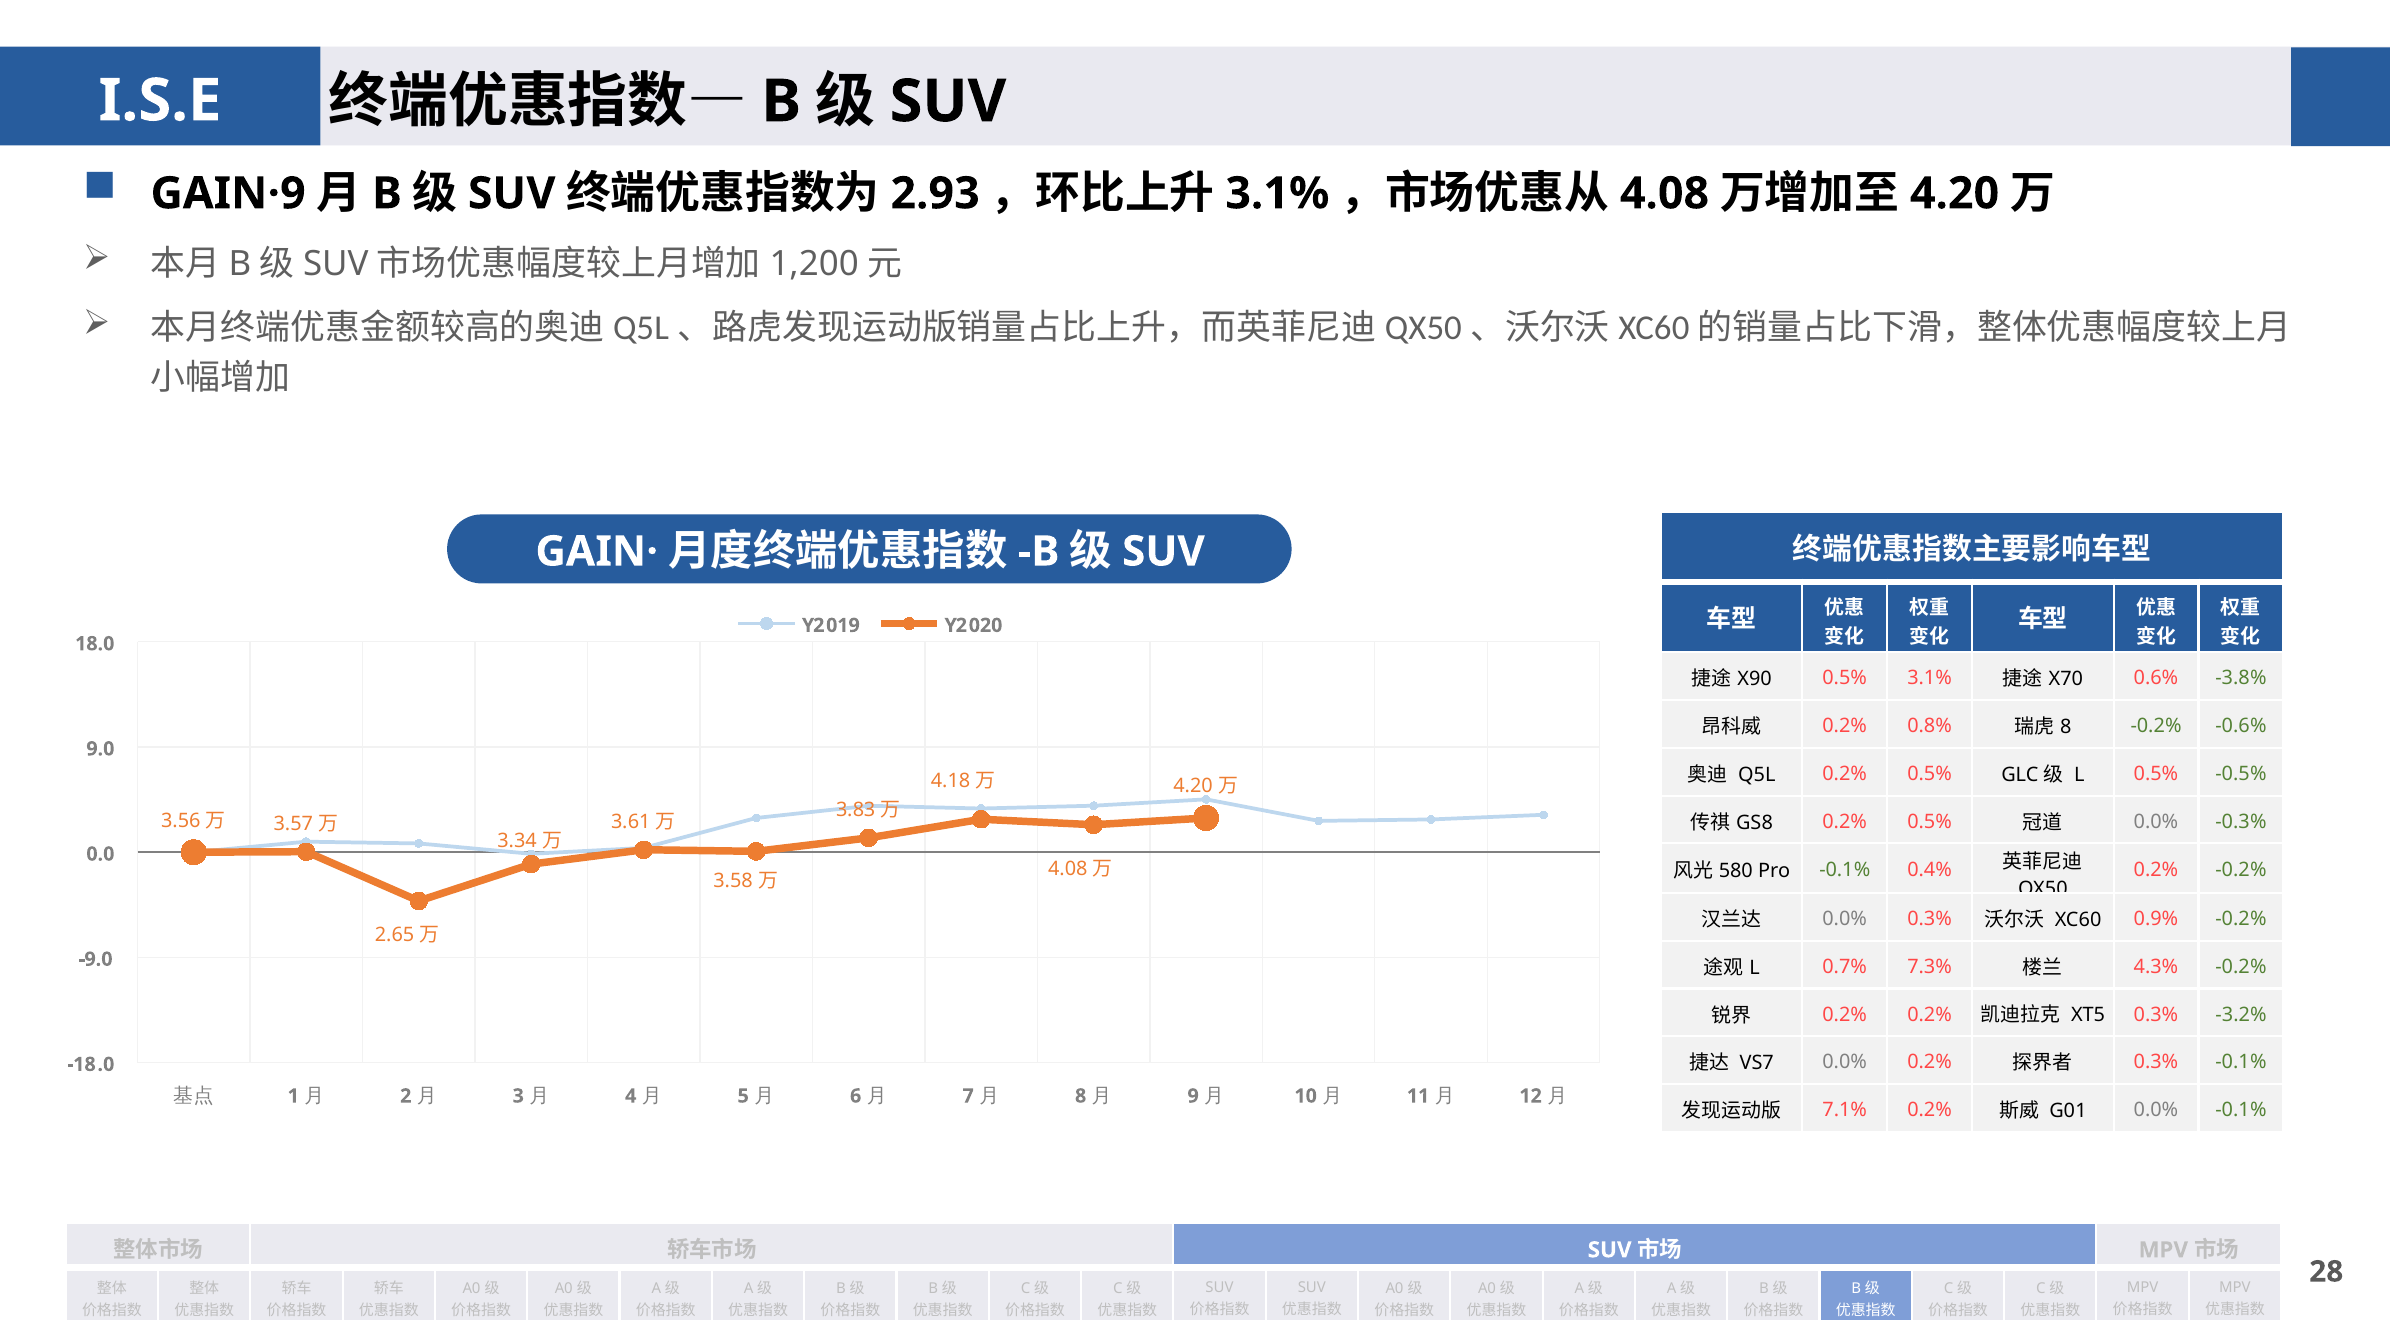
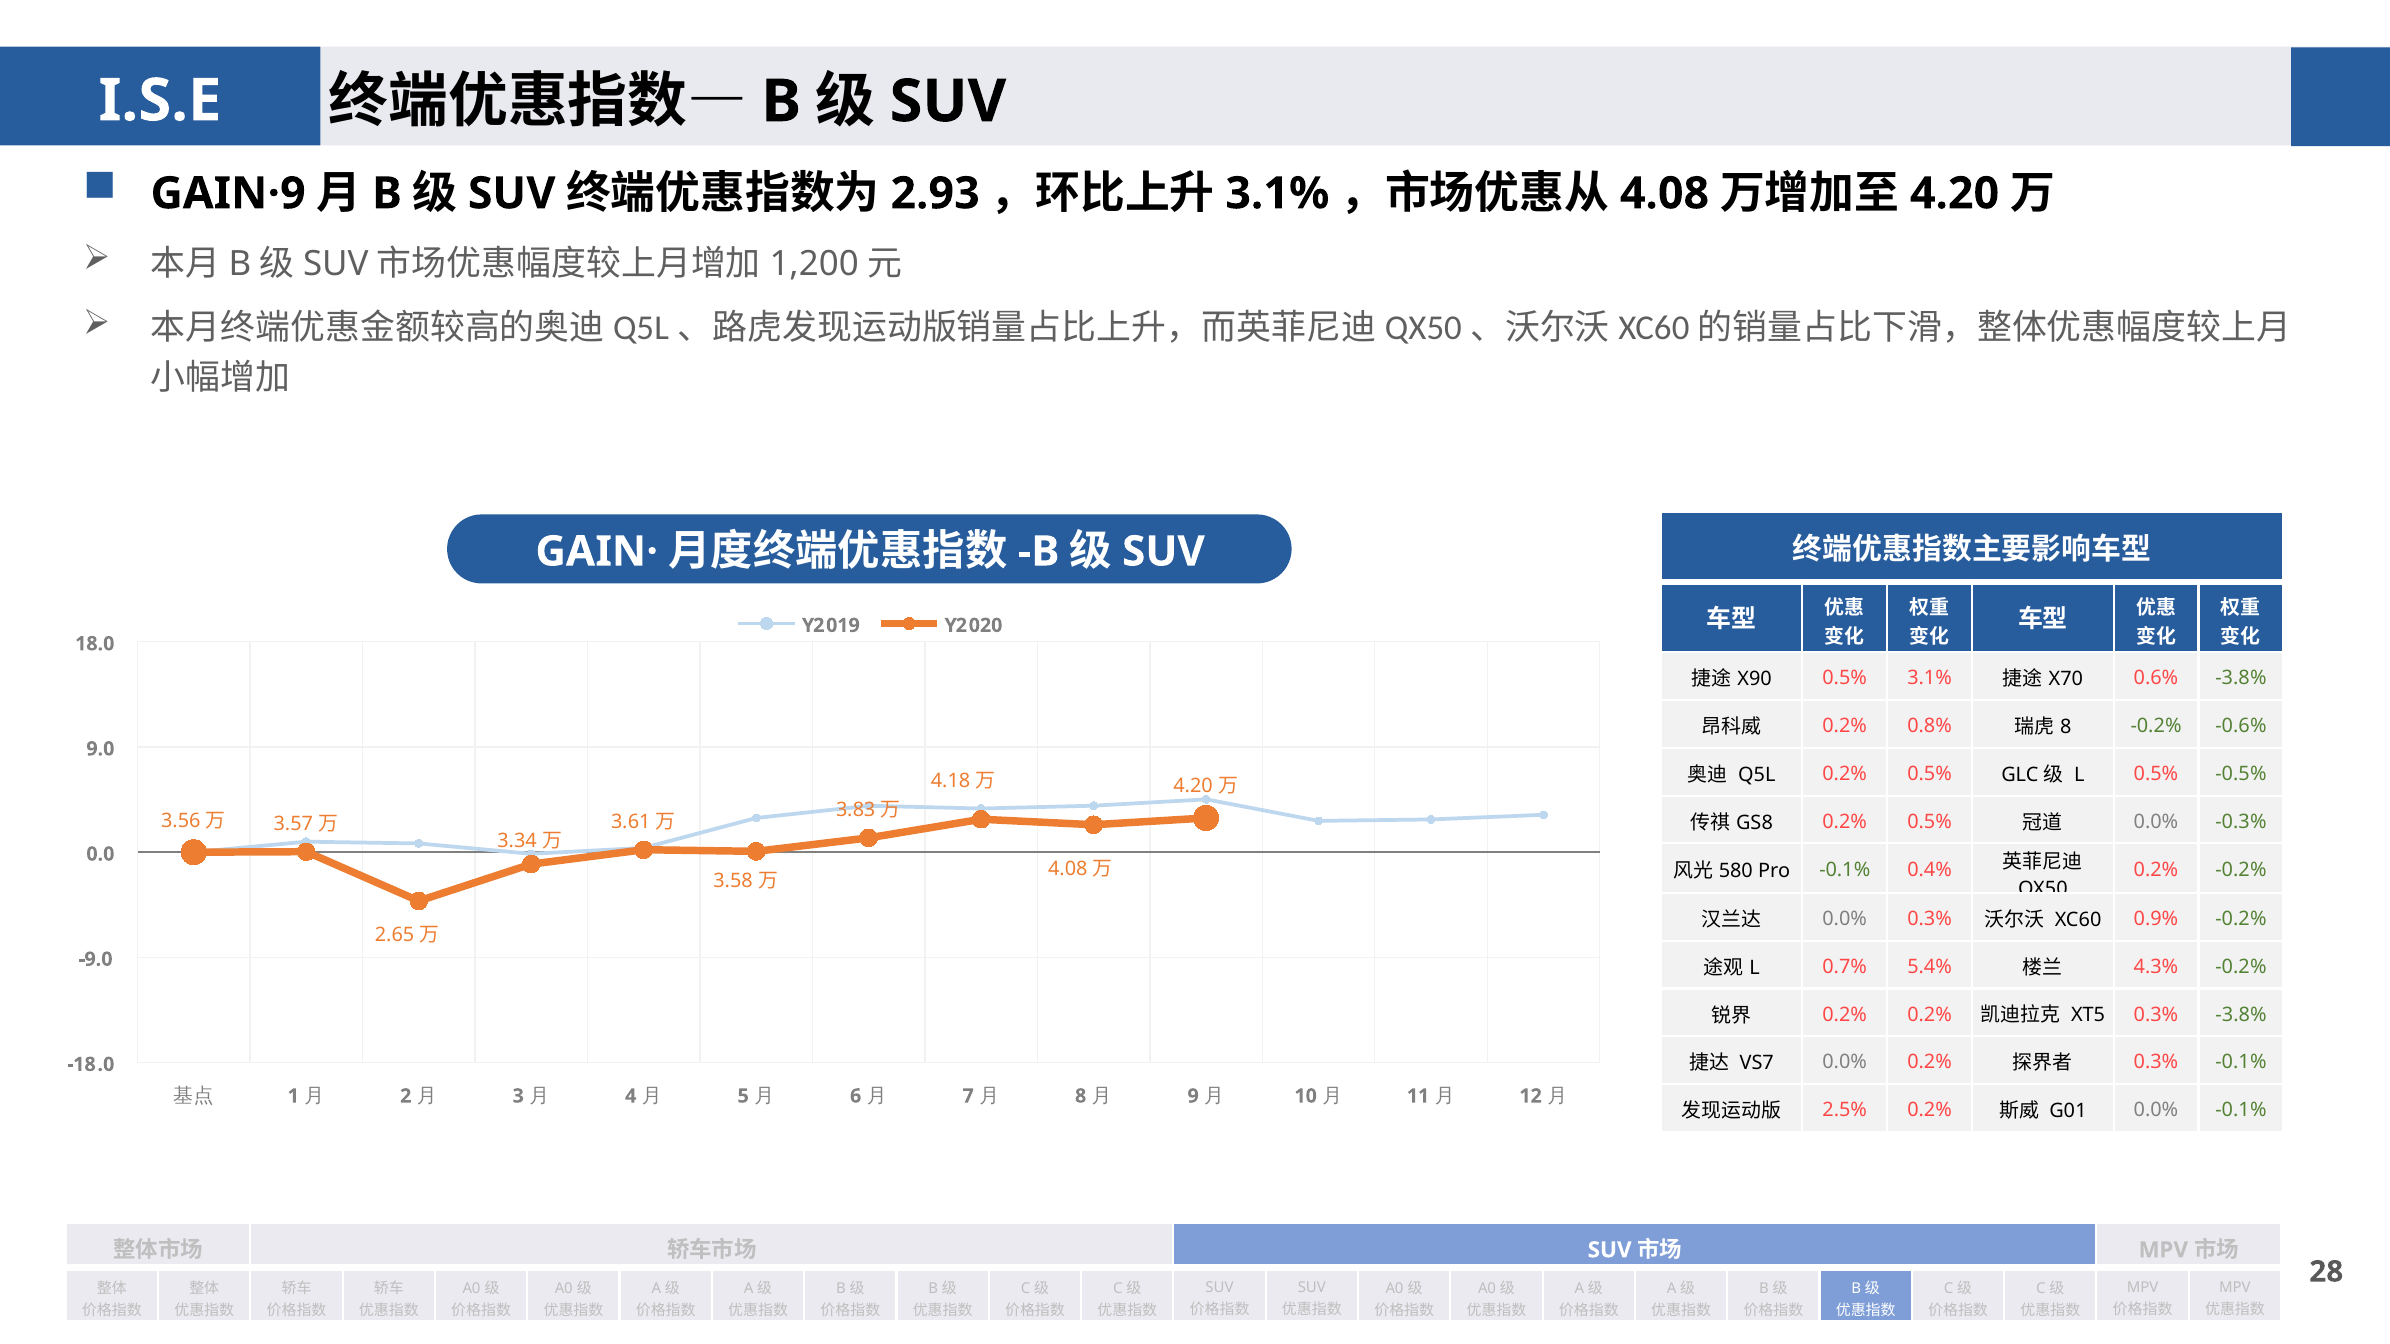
7.3%: 7.3% -> 5.4%
0.3% -3.2%: -3.2% -> -3.8%
7.1%: 7.1% -> 2.5%
